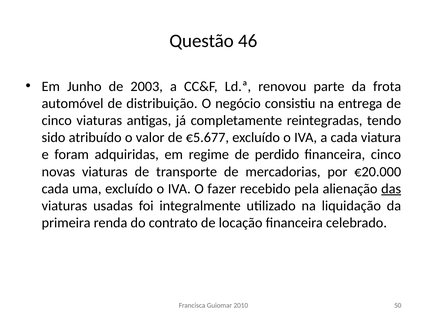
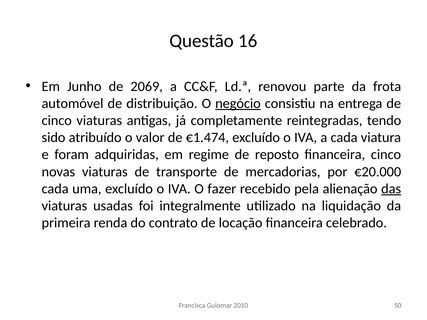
46: 46 -> 16
2003: 2003 -> 2069
negócio underline: none -> present
€5.677: €5.677 -> €1.474
perdido: perdido -> reposto
